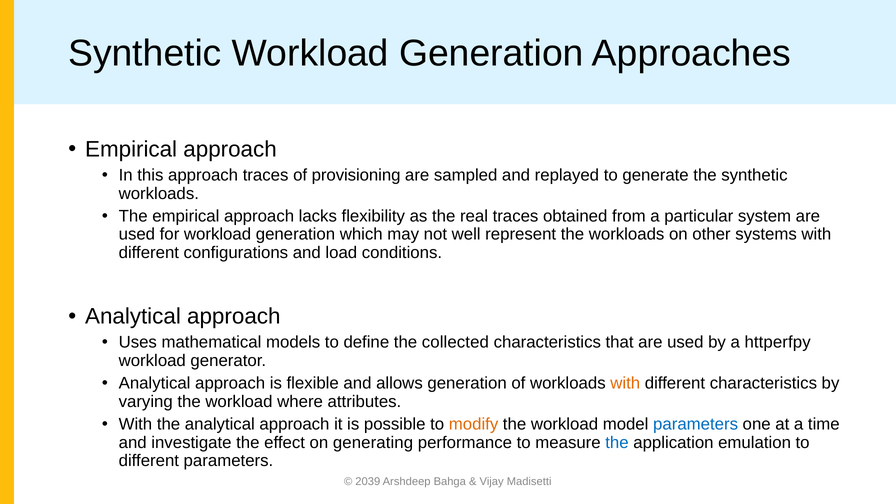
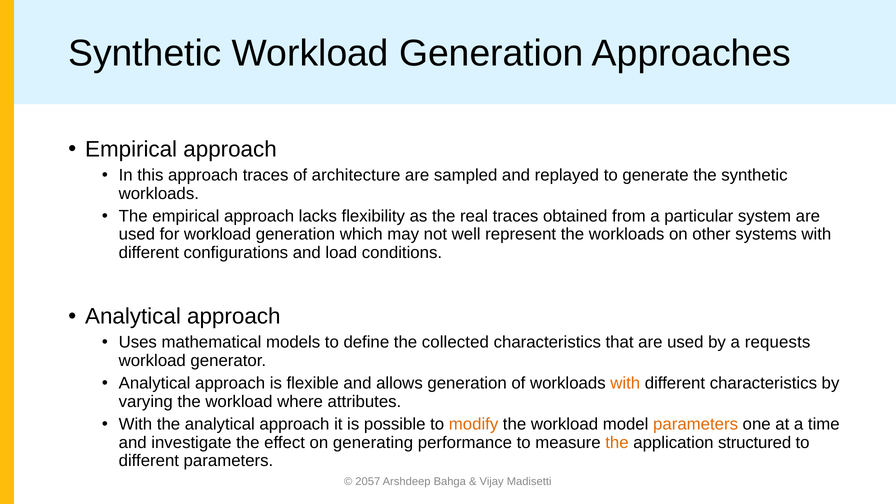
provisioning: provisioning -> architecture
httperfpy: httperfpy -> requests
parameters at (696, 424) colour: blue -> orange
the at (617, 442) colour: blue -> orange
emulation: emulation -> structured
2039: 2039 -> 2057
